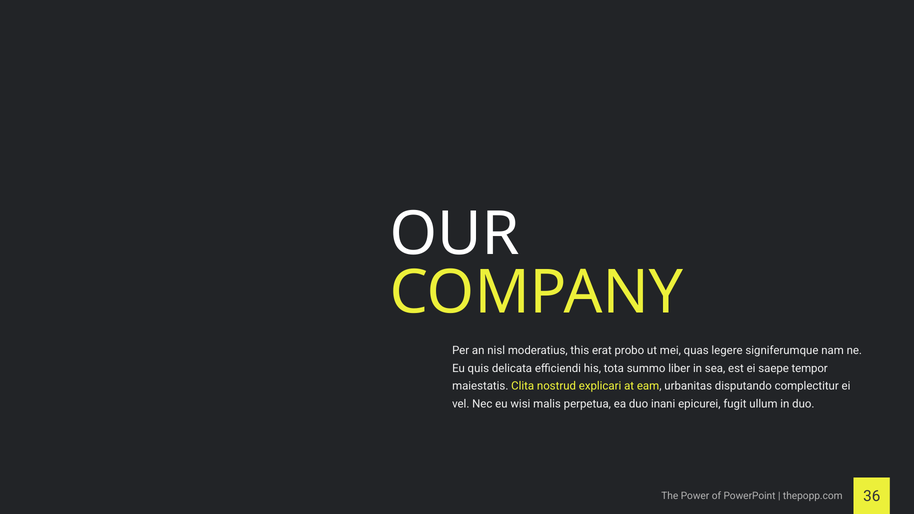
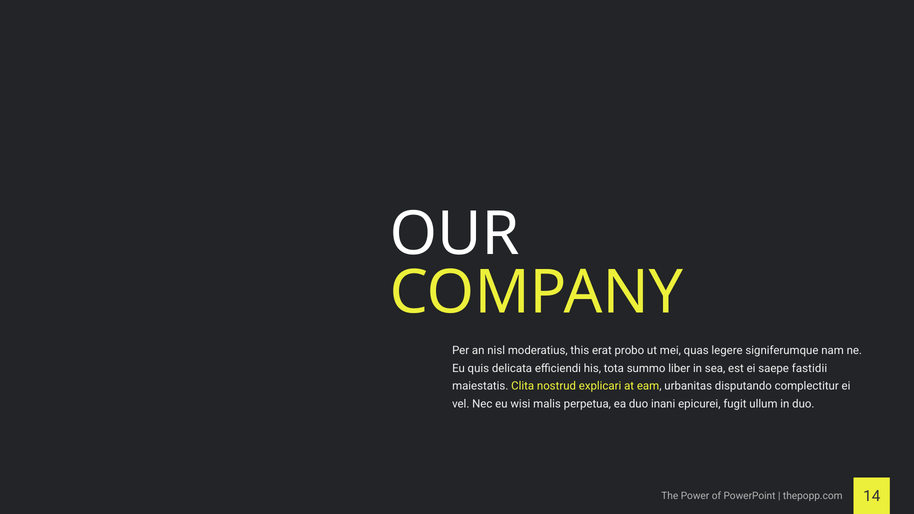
tempor: tempor -> fastidii
36: 36 -> 14
